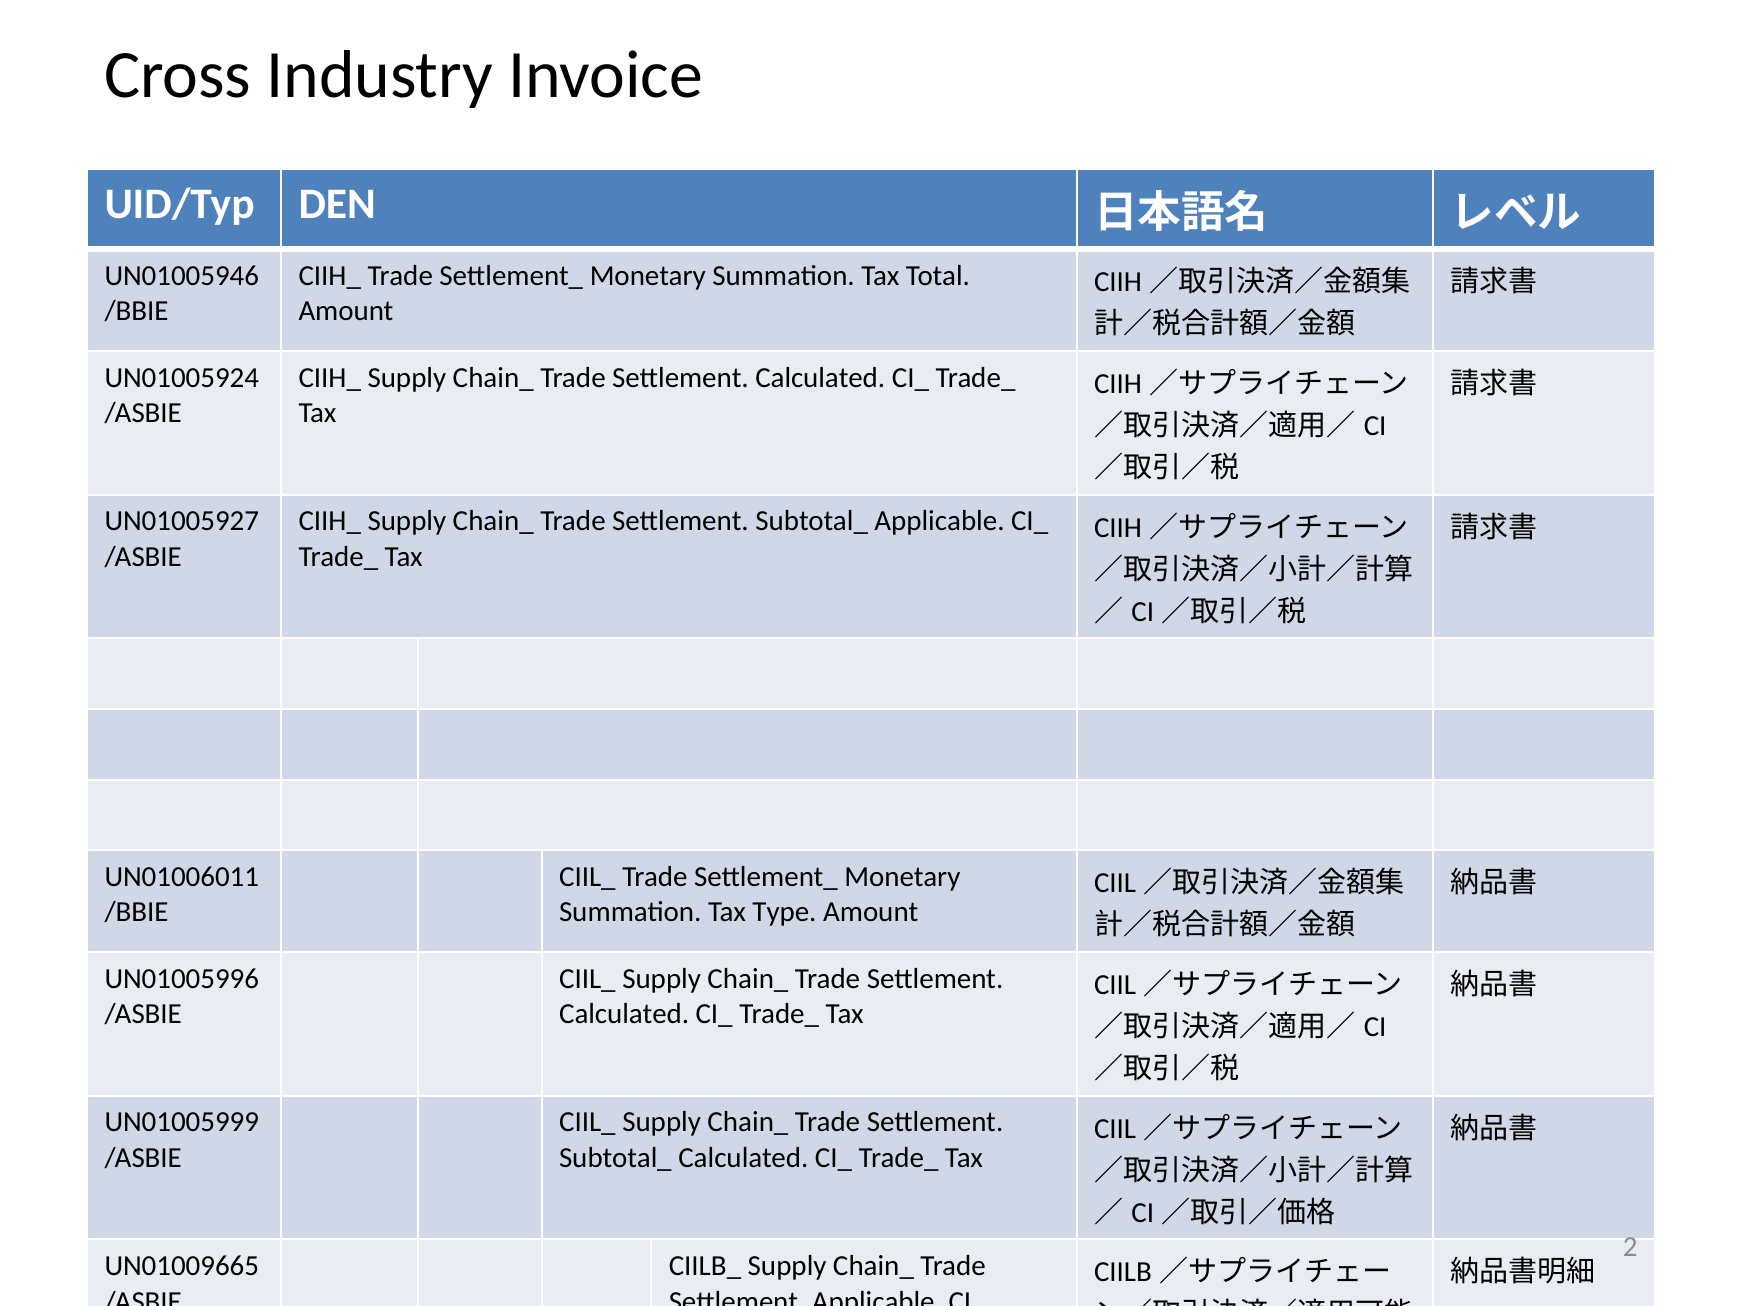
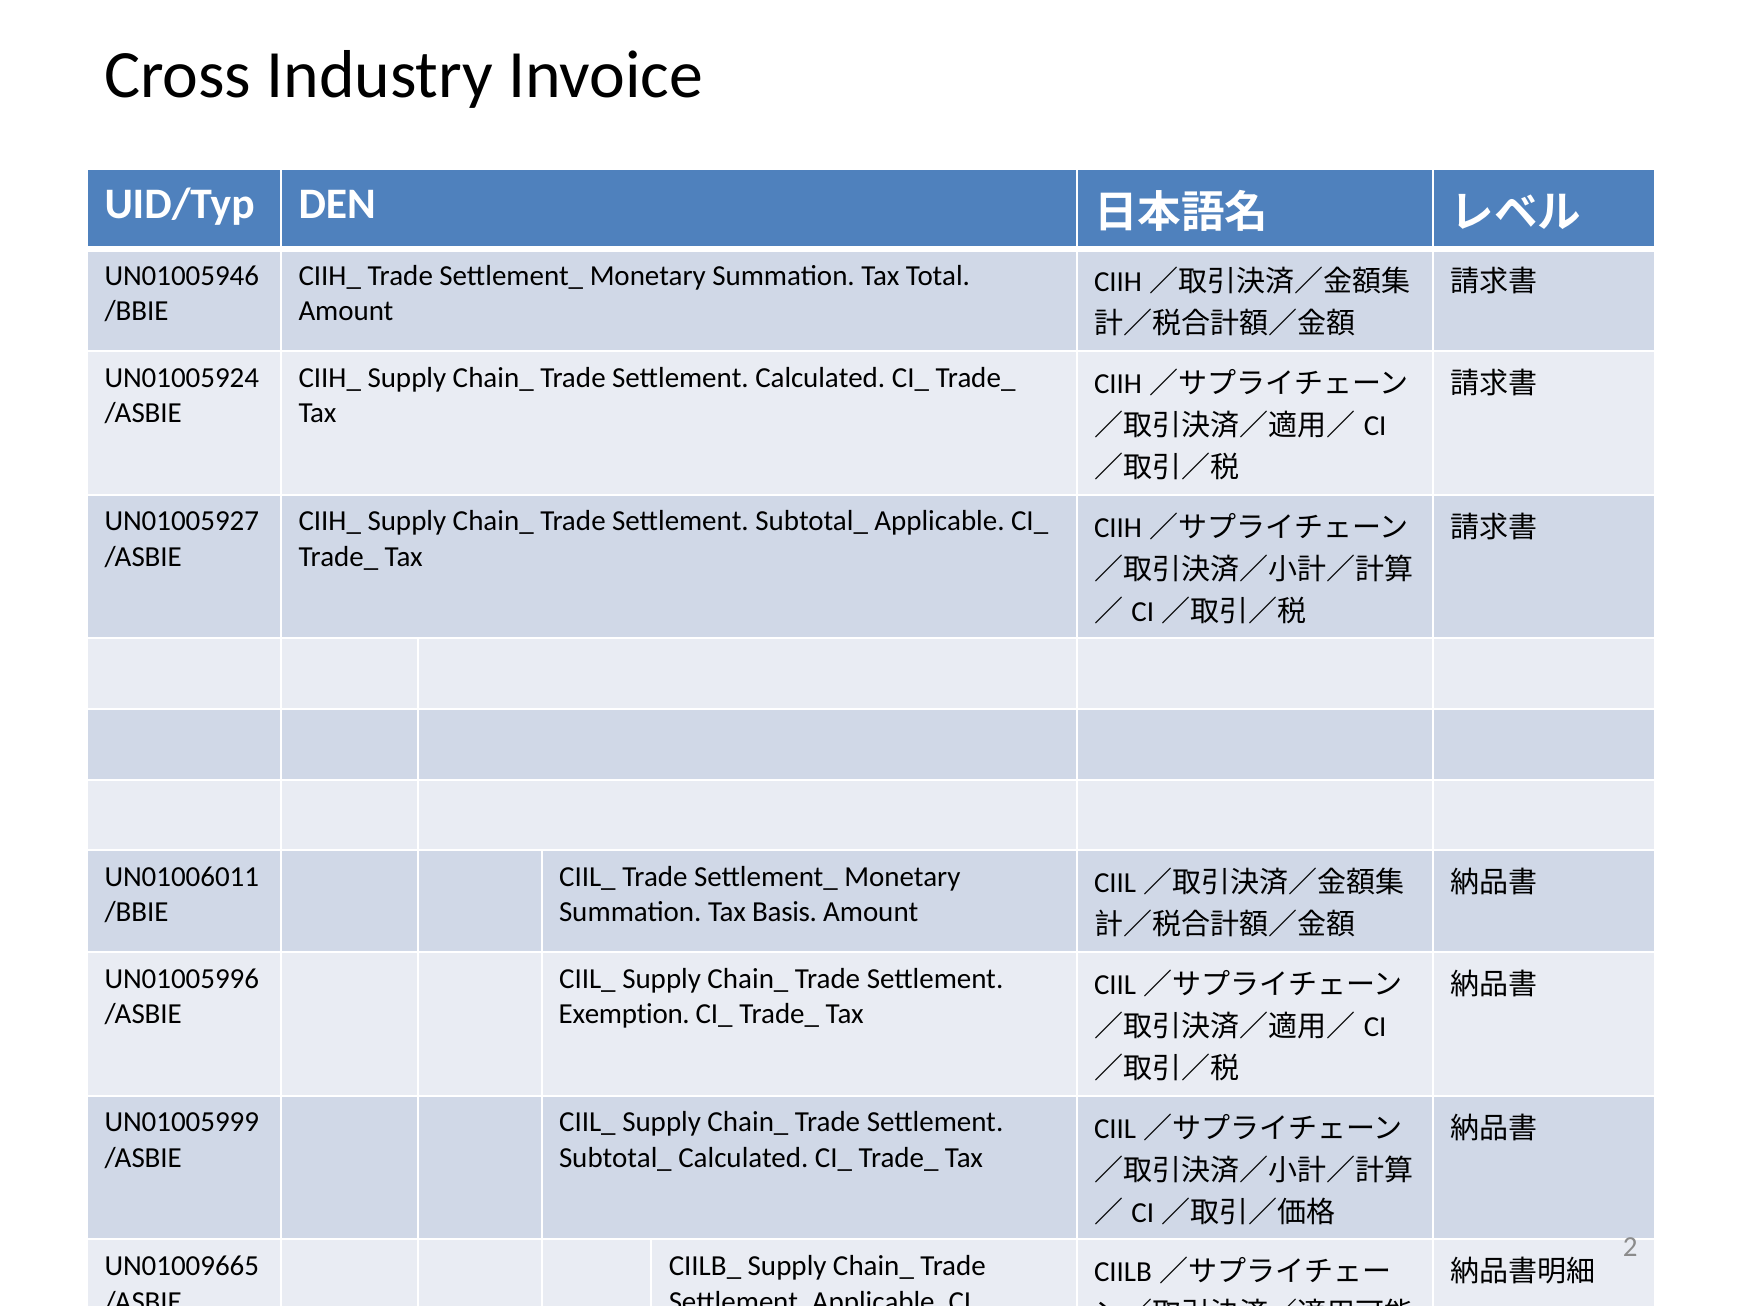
Type: Type -> Basis
Calculated at (624, 1014): Calculated -> Exemption
